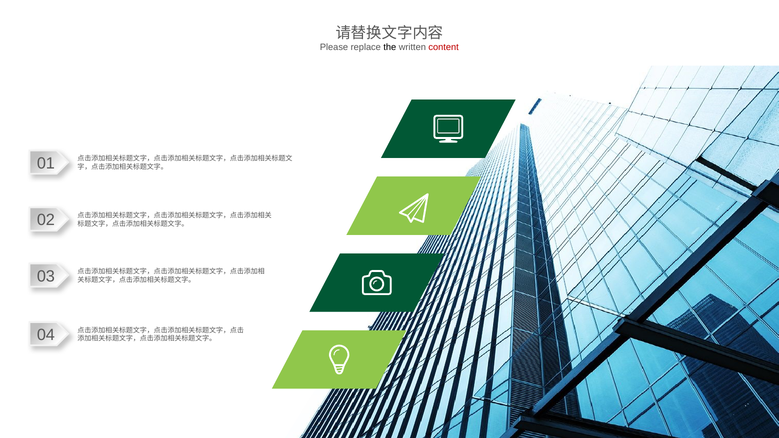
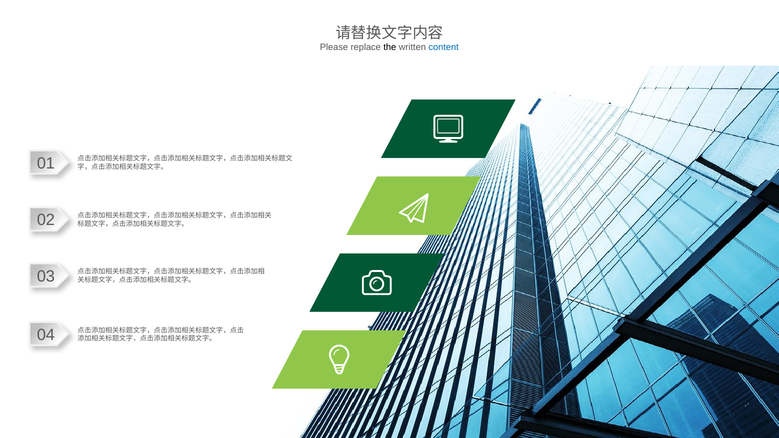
content colour: red -> blue
